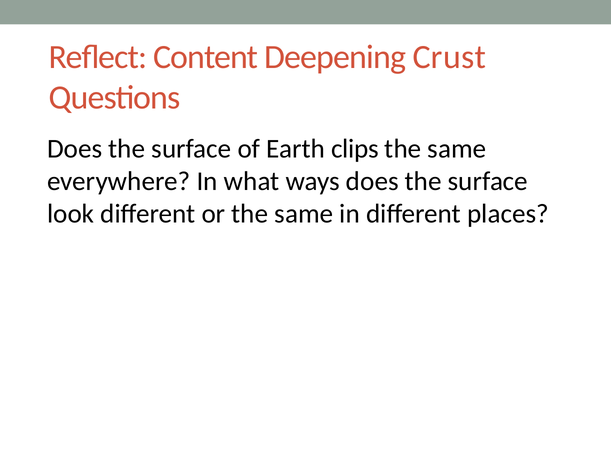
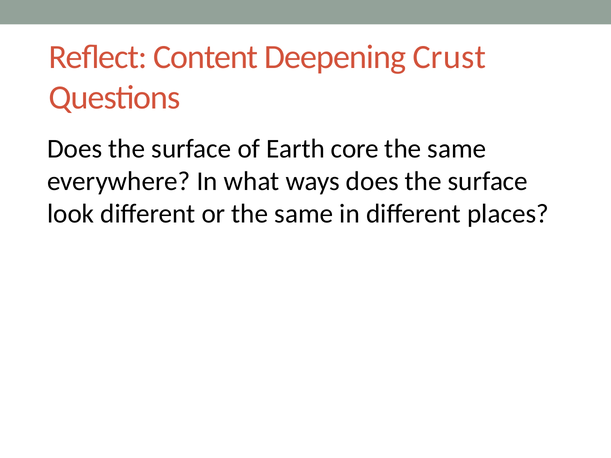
clips: clips -> core
